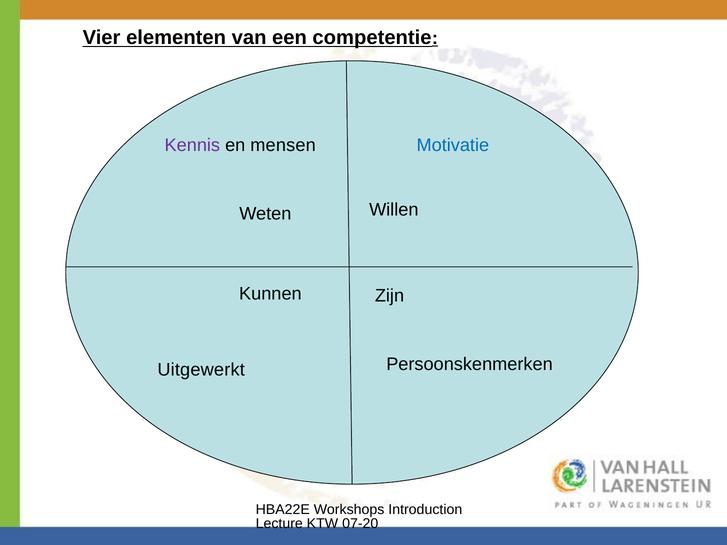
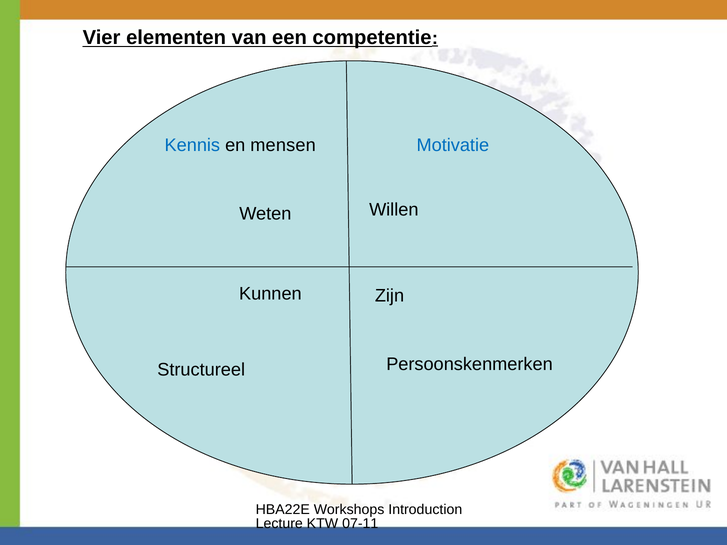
Kennis colour: purple -> blue
Uitgewerkt: Uitgewerkt -> Structureel
07-20: 07-20 -> 07-11
